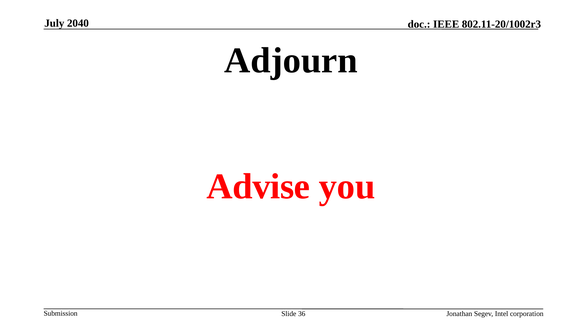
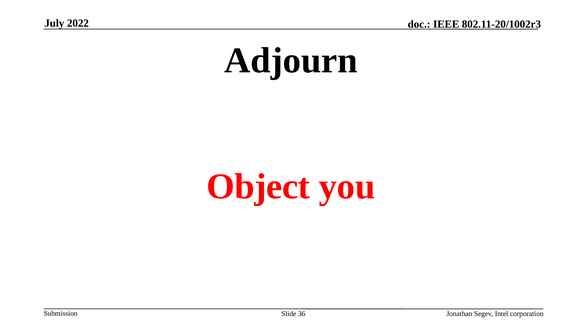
2040: 2040 -> 2022
Advise: Advise -> Object
